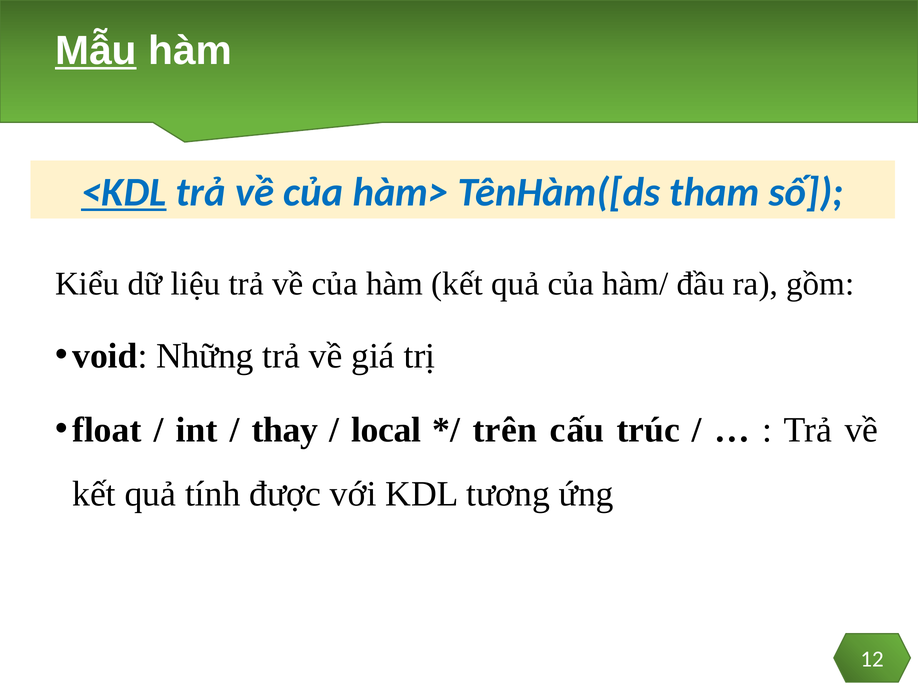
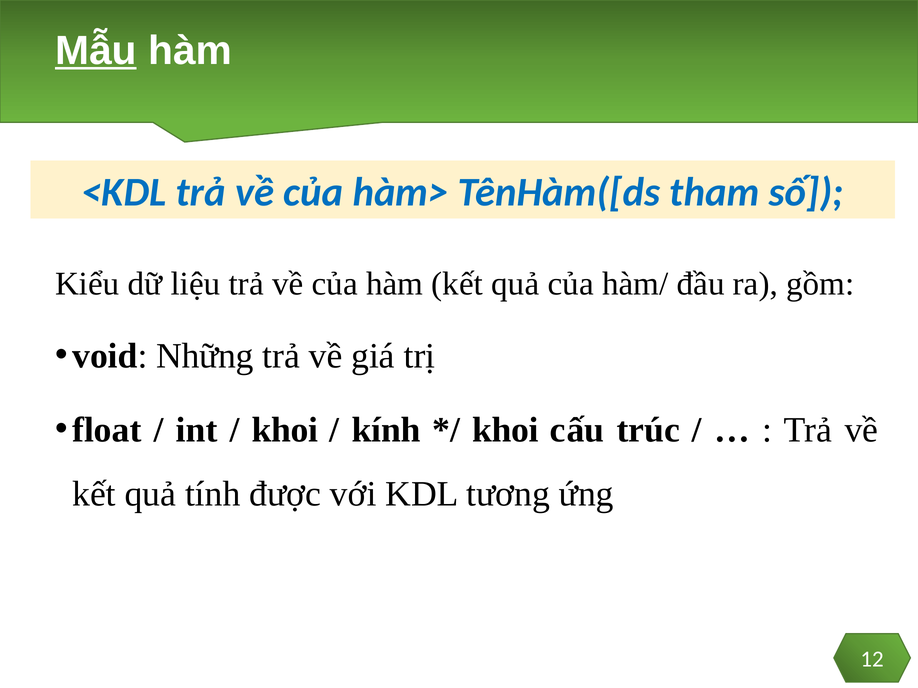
<KDL underline: present -> none
thay at (285, 430): thay -> khoi
local: local -> kính
trên at (505, 430): trên -> khoi
